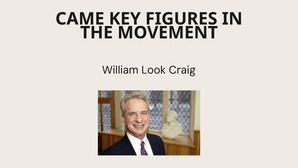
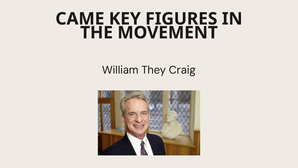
Look: Look -> They
